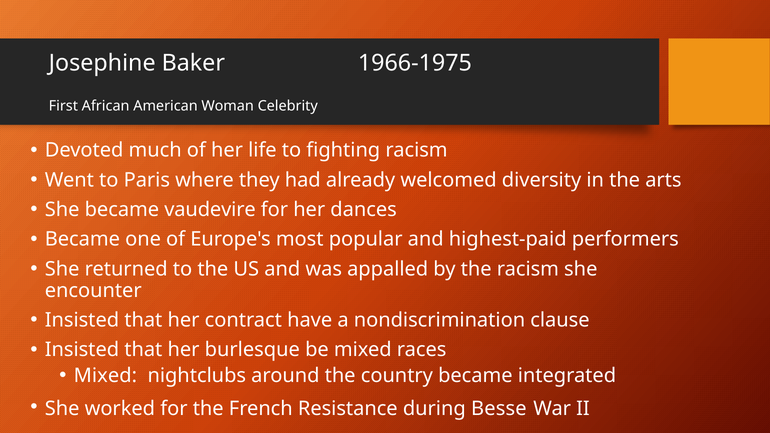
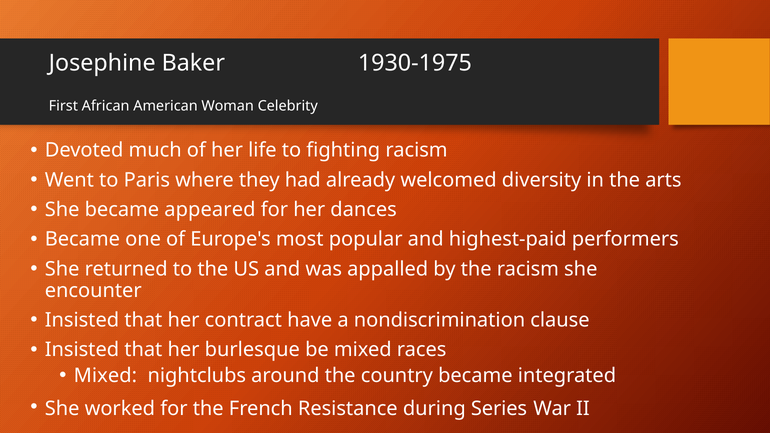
1966-1975: 1966-1975 -> 1930-1975
vaudevire: vaudevire -> appeared
Besse: Besse -> Series
